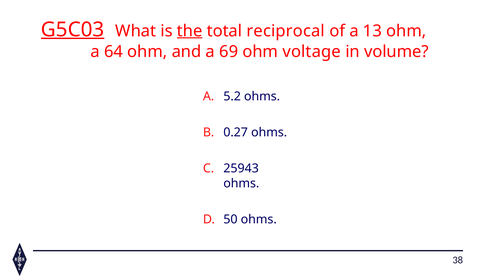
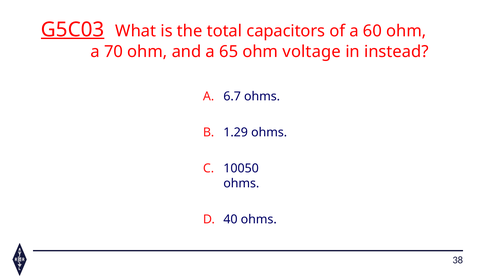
the underline: present -> none
reciprocal: reciprocal -> capacitors
13: 13 -> 60
64: 64 -> 70
69: 69 -> 65
volume: volume -> instead
5.2: 5.2 -> 6.7
0.27: 0.27 -> 1.29
25943: 25943 -> 10050
50: 50 -> 40
